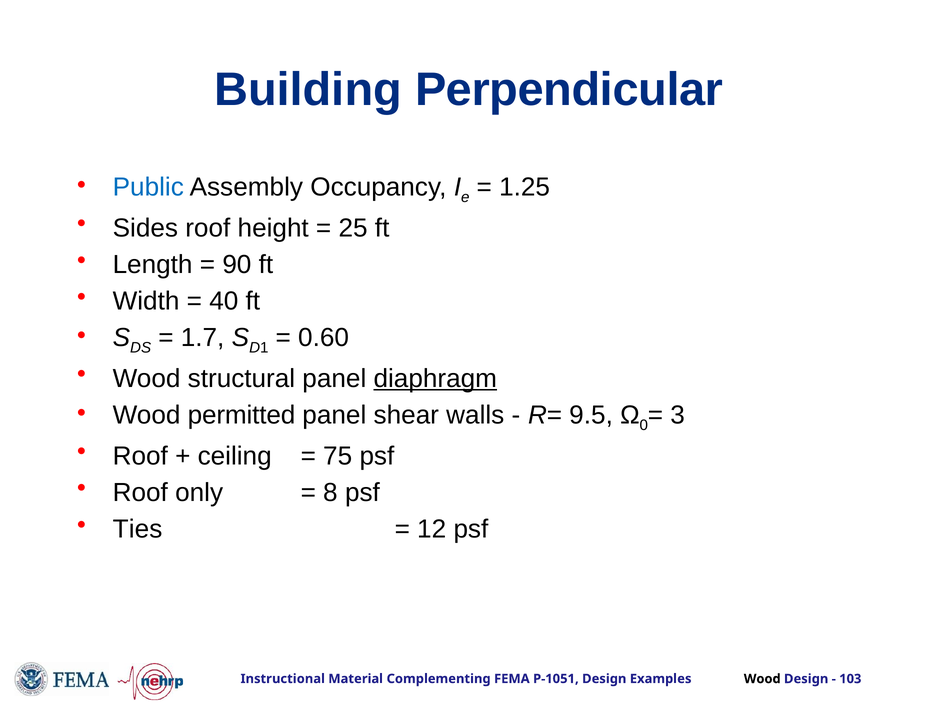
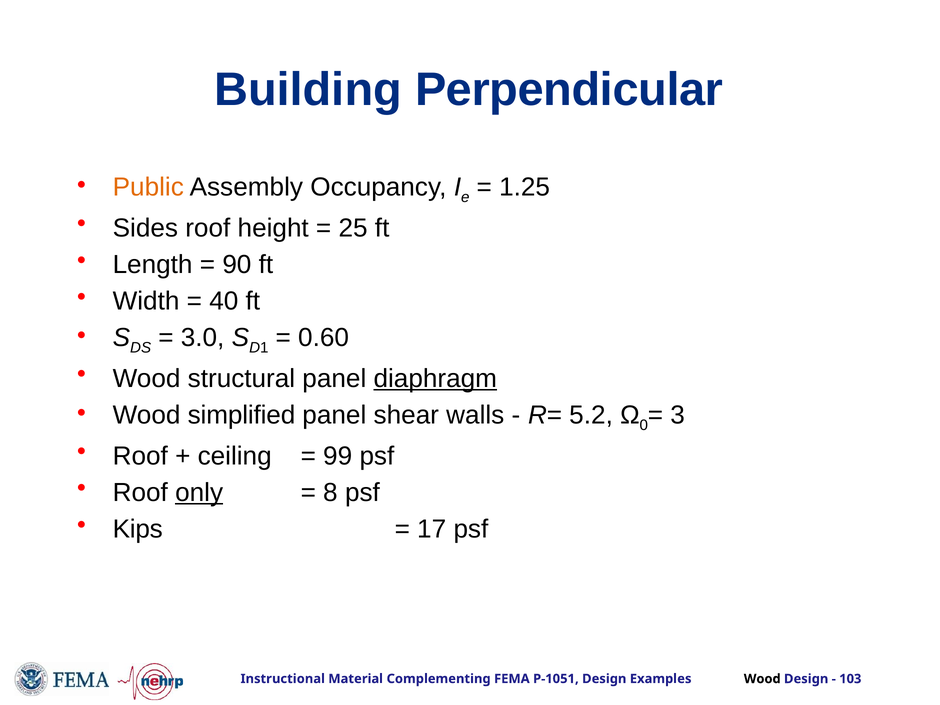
Public colour: blue -> orange
1.7: 1.7 -> 3.0
permitted: permitted -> simplified
9.5: 9.5 -> 5.2
75: 75 -> 99
only underline: none -> present
Ties: Ties -> Kips
12: 12 -> 17
